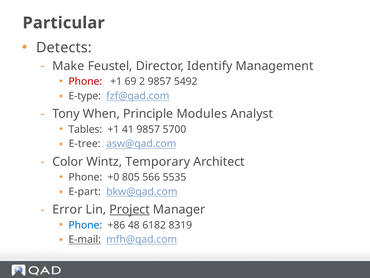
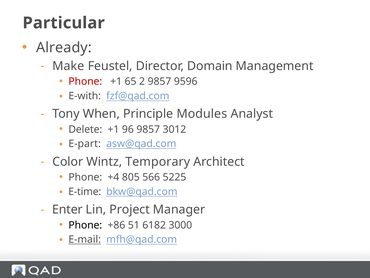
Detects: Detects -> Already
Identify: Identify -> Domain
69: 69 -> 65
5492: 5492 -> 9596
E-type: E-type -> E-with
Tables: Tables -> Delete
41: 41 -> 96
5700: 5700 -> 3012
E-tree: E-tree -> E-part
+0: +0 -> +4
5535: 5535 -> 5225
E-part: E-part -> E-time
Error: Error -> Enter
Project underline: present -> none
Phone at (85, 225) colour: blue -> black
48: 48 -> 51
8319: 8319 -> 3000
